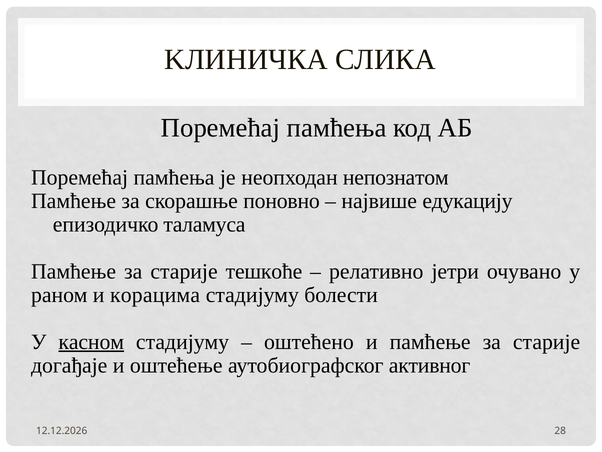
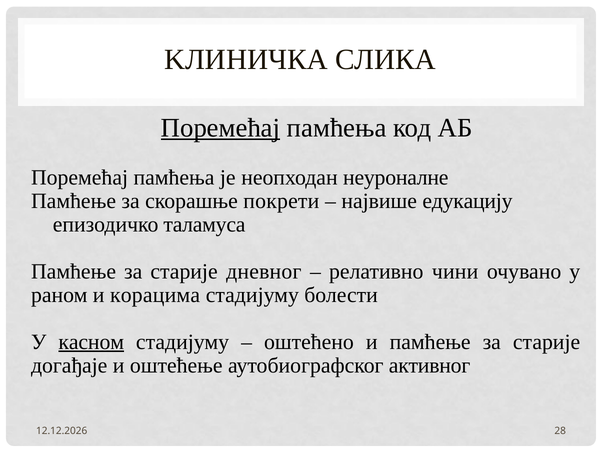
Поремећај at (221, 128) underline: none -> present
непознатом: непознатом -> неуроналне
поновно: поновно -> покрети
тешкоће: тешкоће -> дневног
јетри: јетри -> чини
